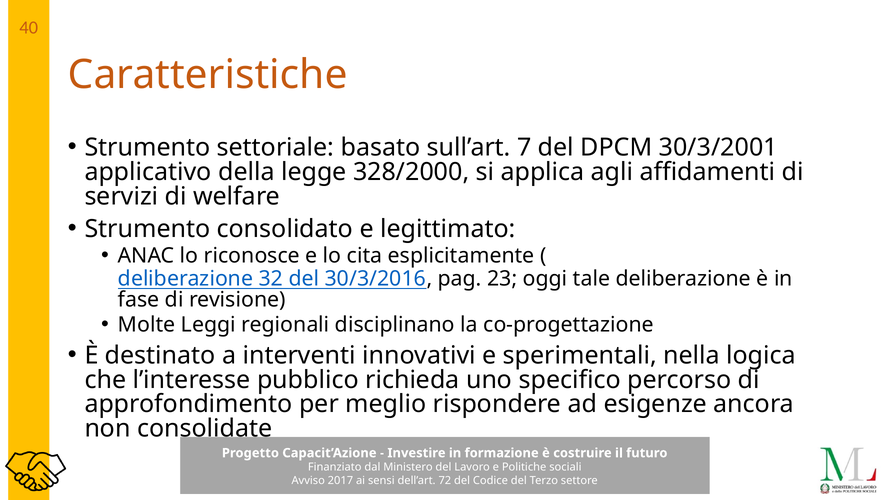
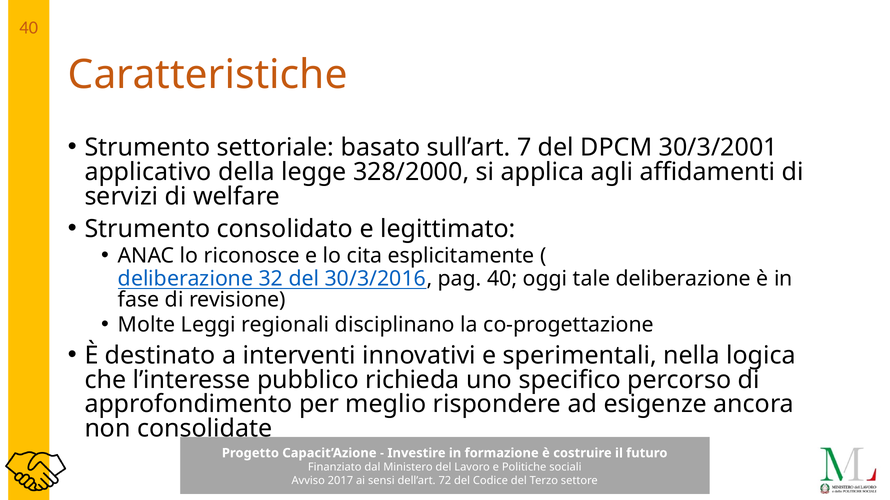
pag 23: 23 -> 40
